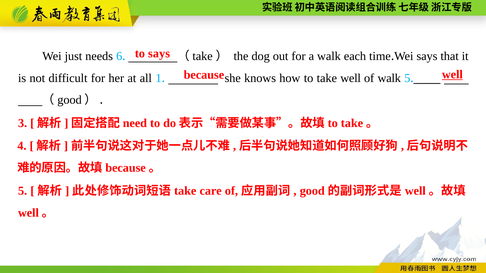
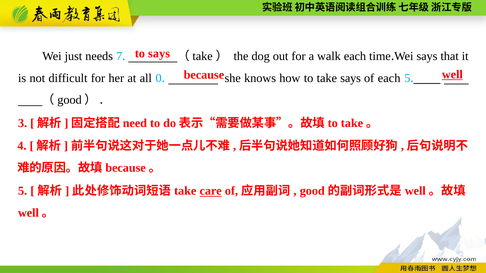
6: 6 -> 7
1: 1 -> 0
take well: well -> says
of walk: walk -> each
care underline: none -> present
